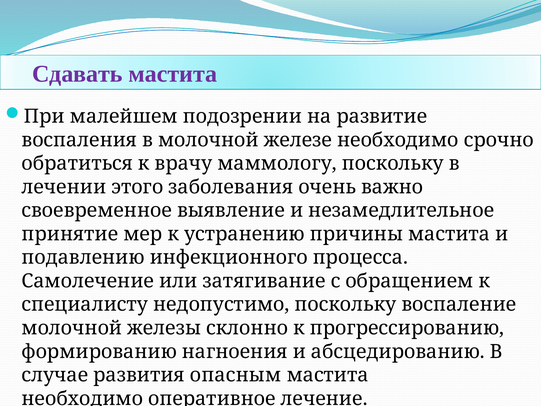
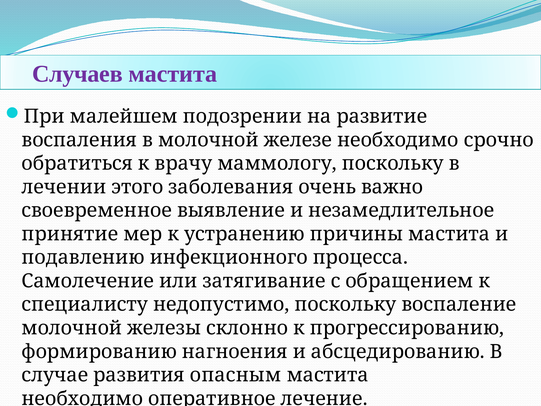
Сдавать: Сдавать -> Случаев
